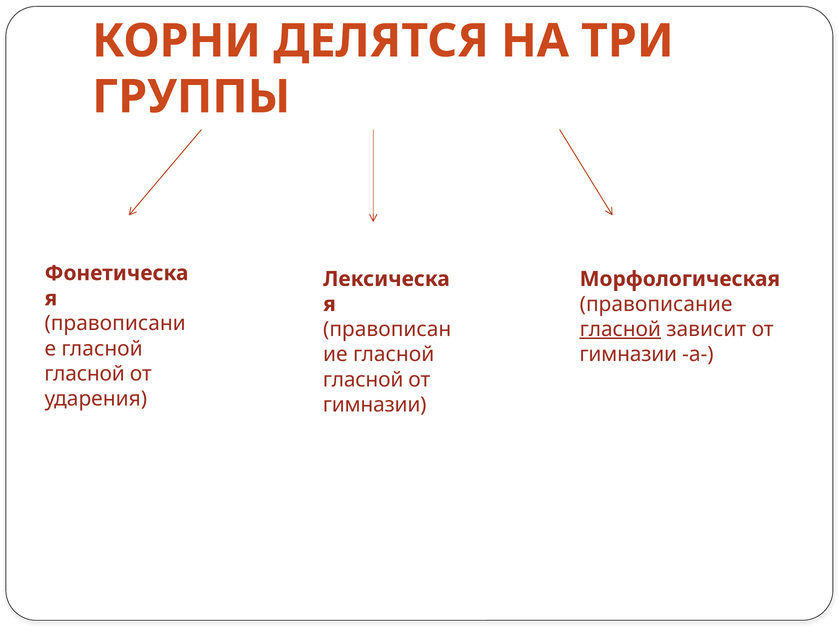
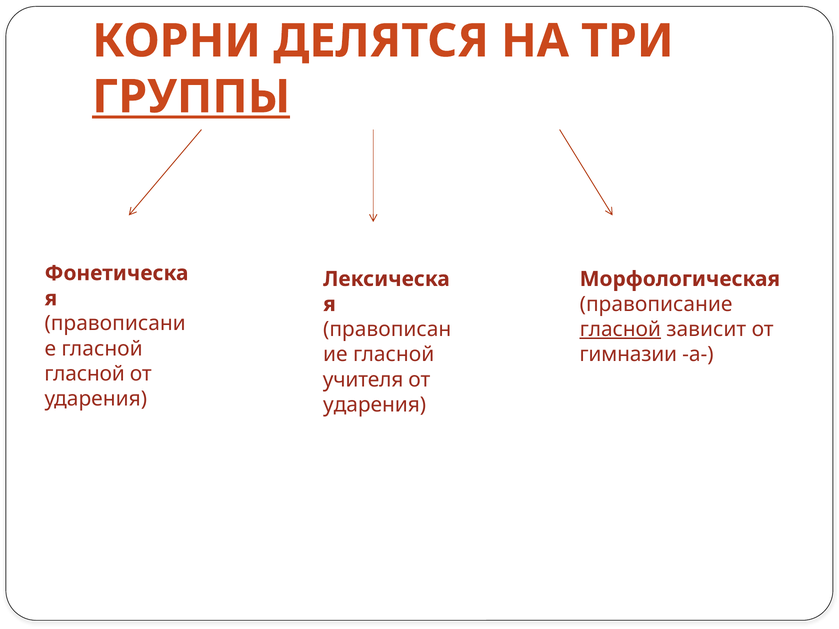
ГРУППЫ underline: none -> present
гласной at (363, 380): гласной -> учителя
гимназии at (375, 405): гимназии -> ударения
